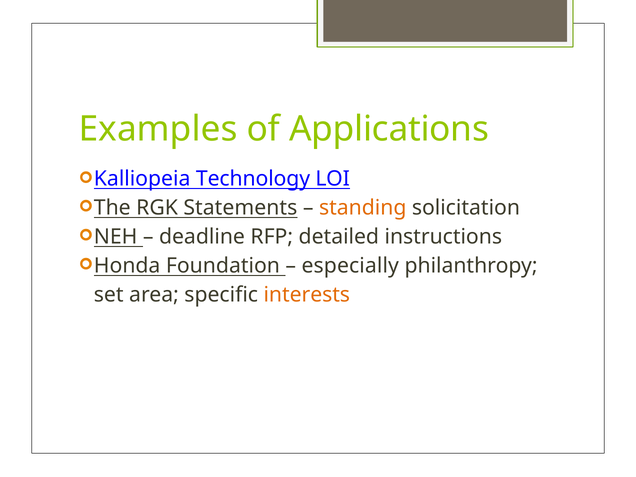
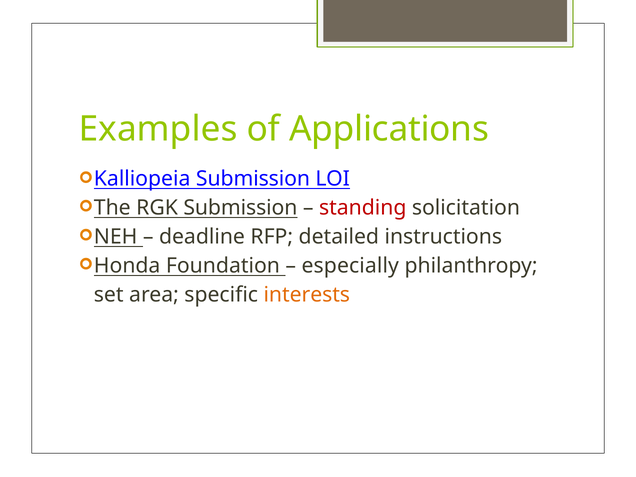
Technology at (253, 179): Technology -> Submission
RGK Statements: Statements -> Submission
standing colour: orange -> red
